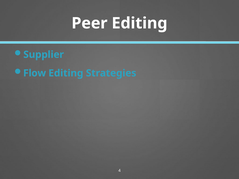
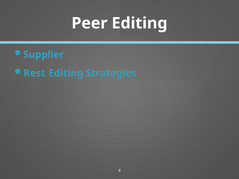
Flow: Flow -> Rest
